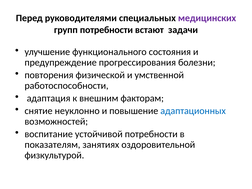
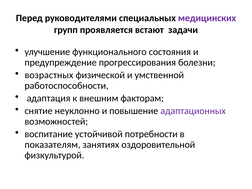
групп потребности: потребности -> проявляется
повторения: повторения -> возрастных
адаптационных colour: blue -> purple
